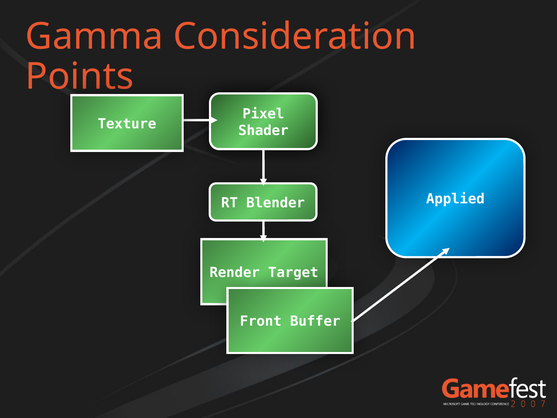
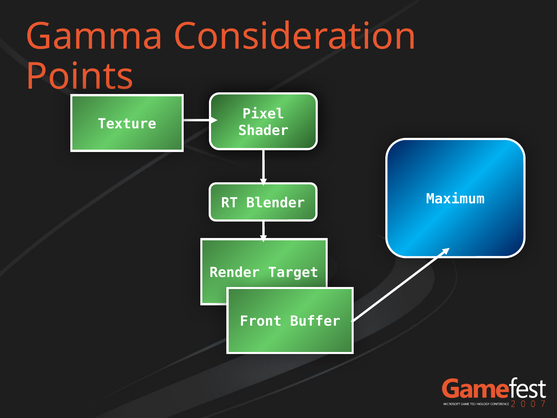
Applied: Applied -> Maximum
